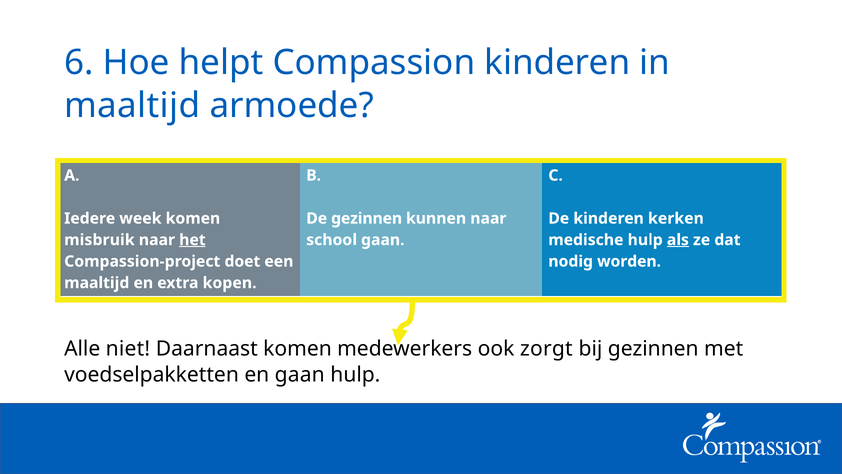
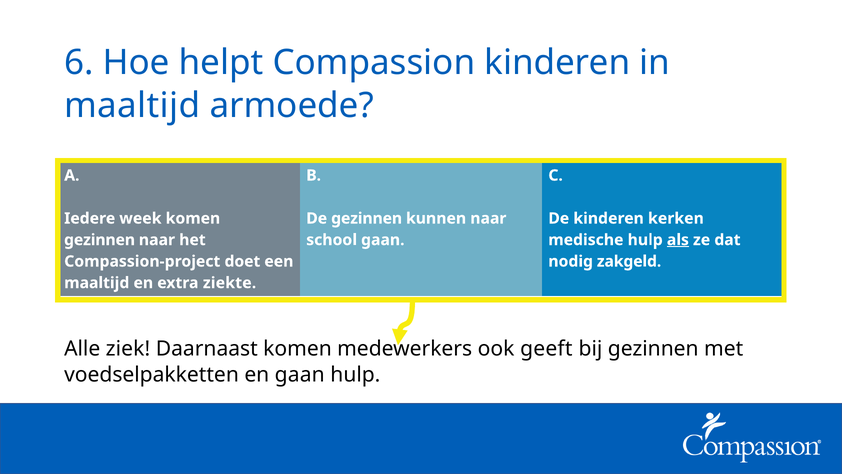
misbruik at (99, 240): misbruik -> gezinnen
het underline: present -> none
worden: worden -> zakgeld
kopen: kopen -> ziekte
niet: niet -> ziek
zorgt: zorgt -> geeft
